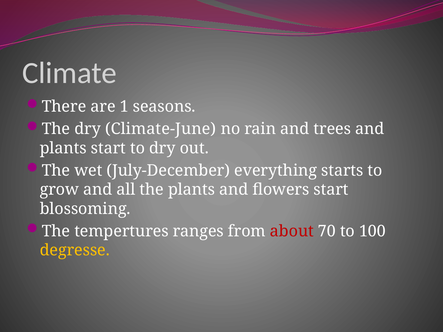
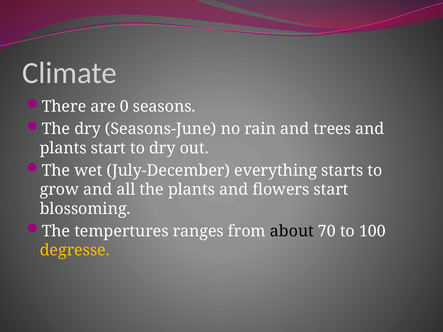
1: 1 -> 0
Climate-June: Climate-June -> Seasons-June
about colour: red -> black
